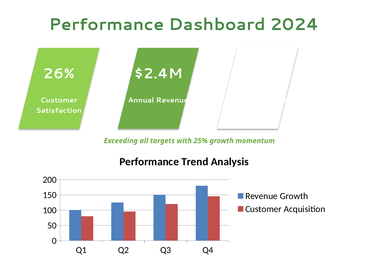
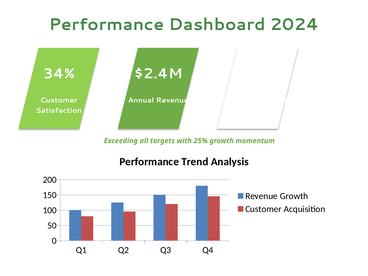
26%: 26% -> 34%
